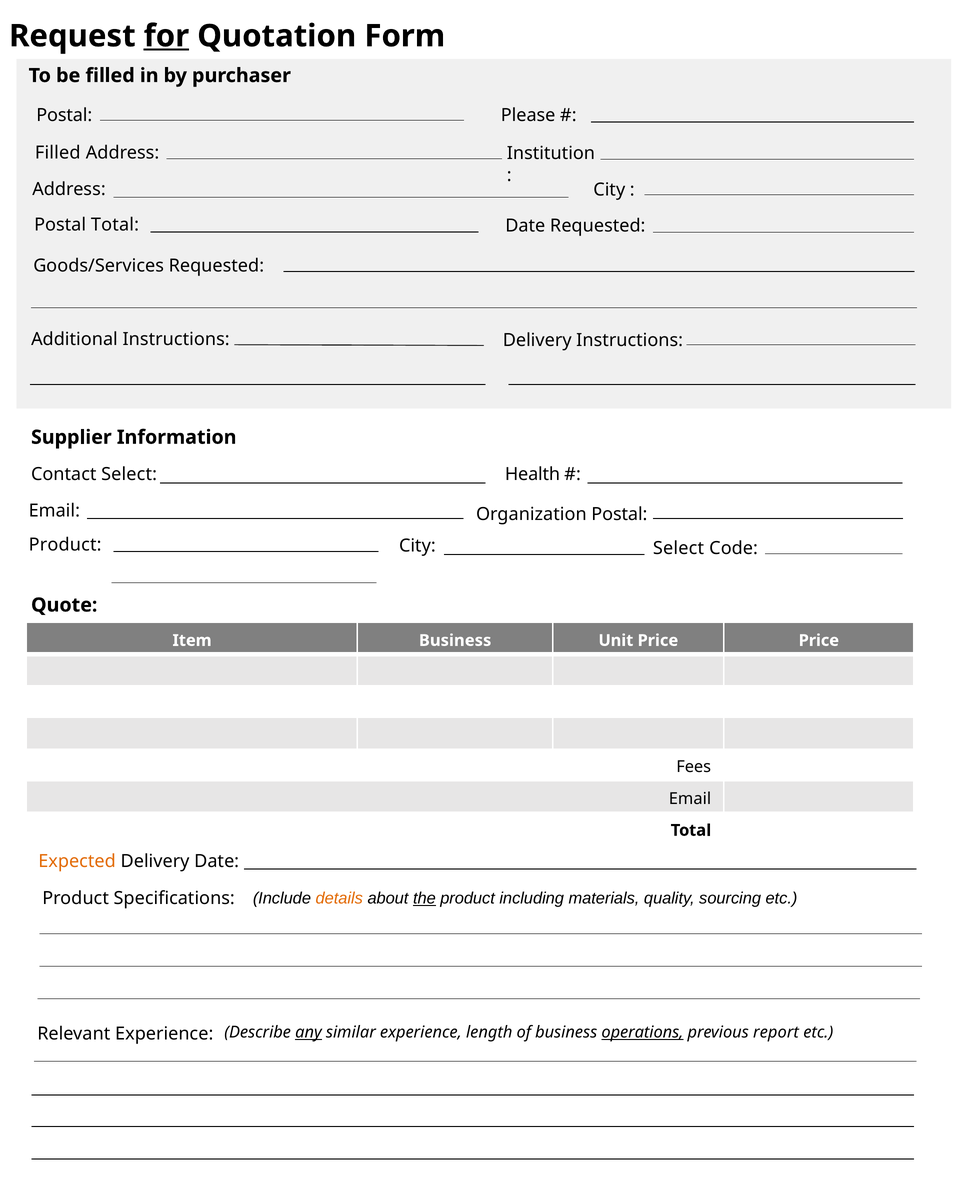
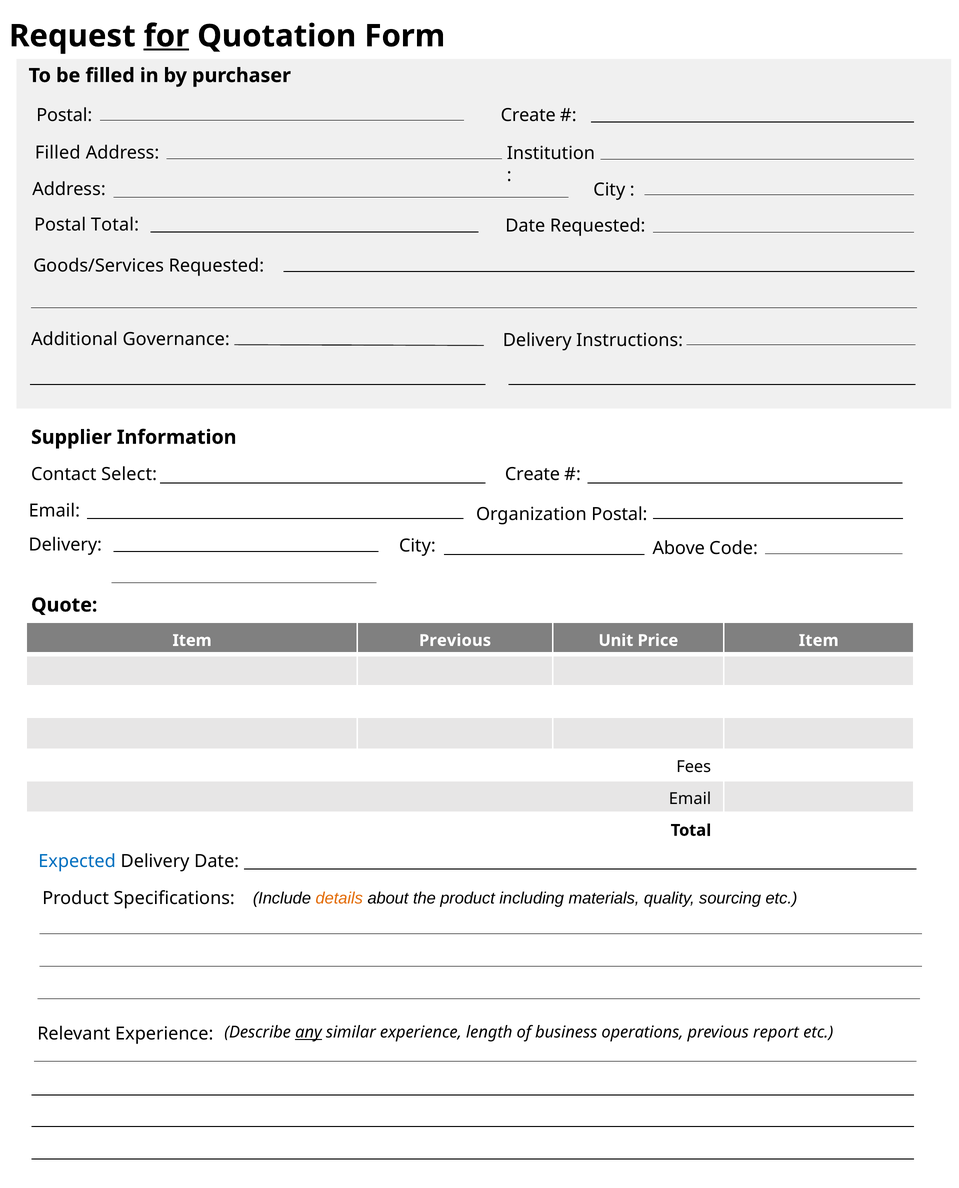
Please at (528, 115): Please -> Create
Additional Instructions: Instructions -> Governance
Health at (532, 474): Health -> Create
Product at (65, 545): Product -> Delivery
City Select: Select -> Above
Item Business: Business -> Previous
Price Price: Price -> Item
Expected colour: orange -> blue
the underline: present -> none
operations underline: present -> none
